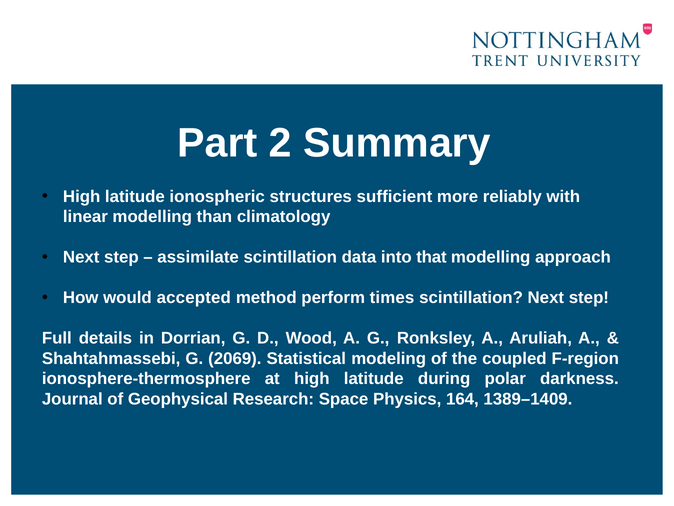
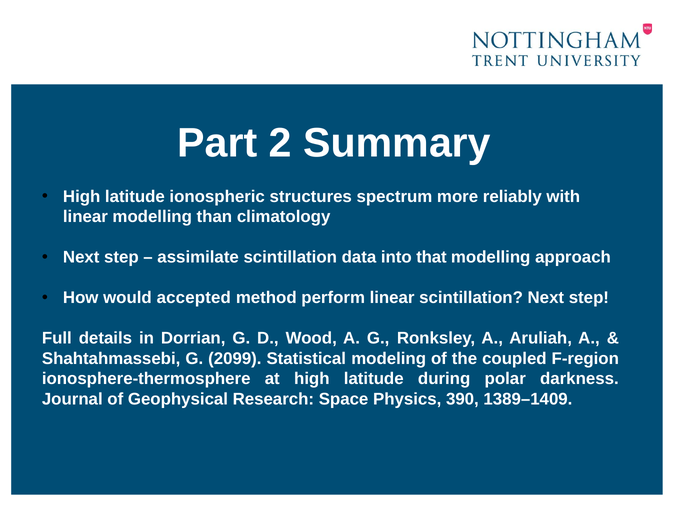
sufficient: sufficient -> spectrum
perform times: times -> linear
2069: 2069 -> 2099
164: 164 -> 390
